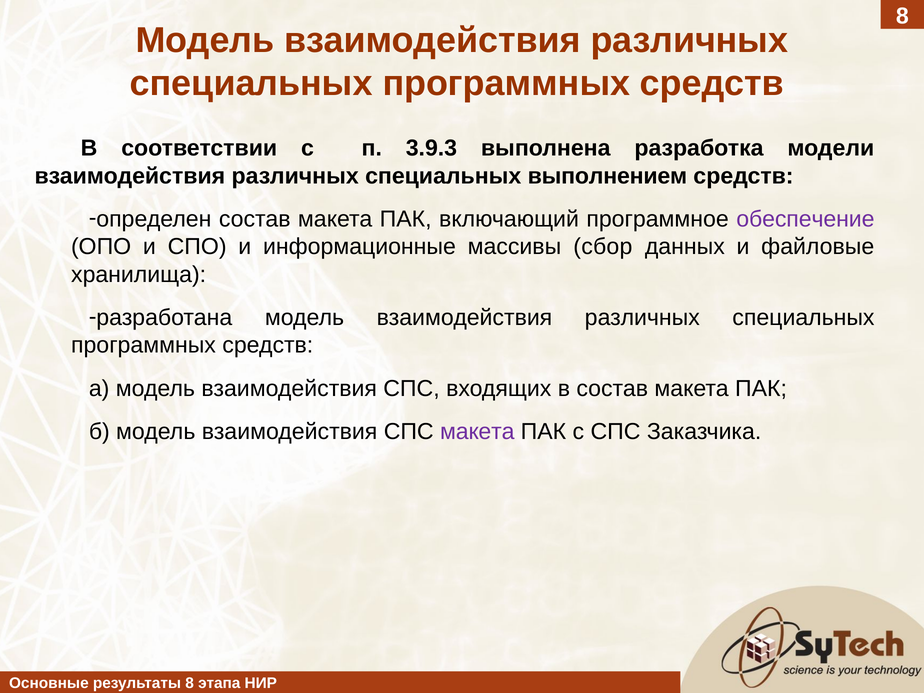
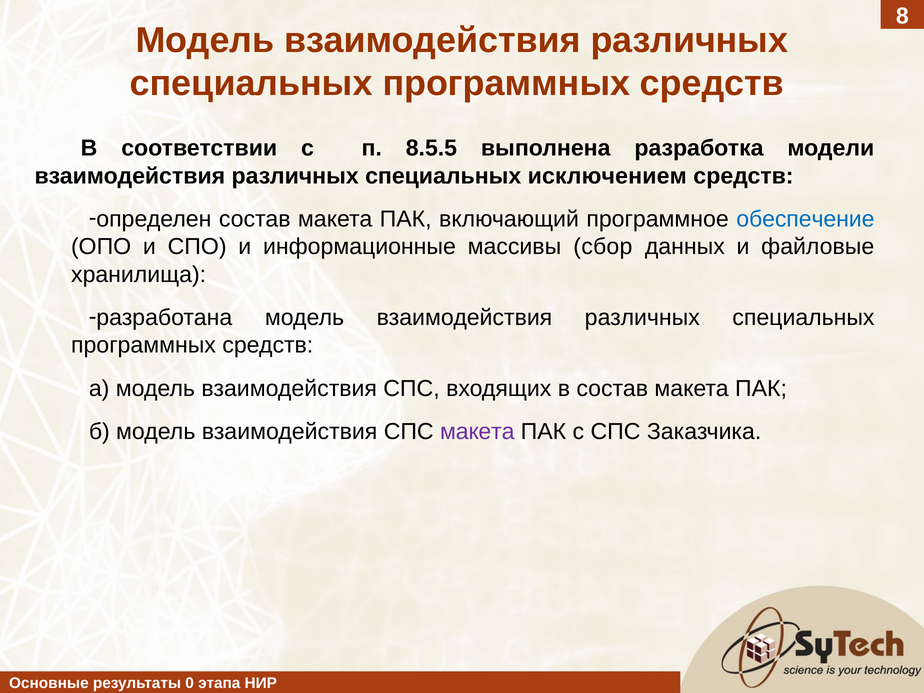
3.9.3: 3.9.3 -> 8.5.5
выполнением: выполнением -> исключением
обеспечение colour: purple -> blue
результаты 8: 8 -> 0
